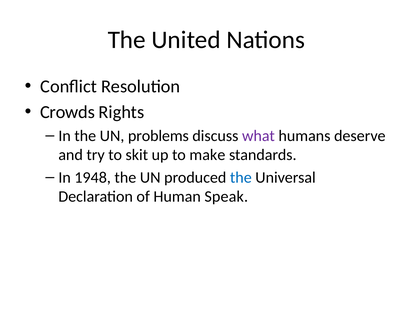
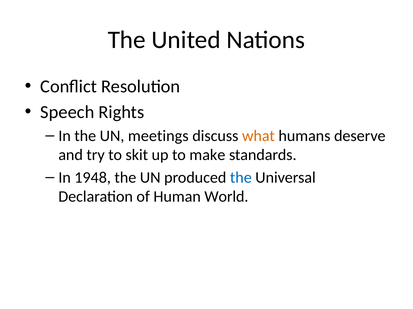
Crowds: Crowds -> Speech
problems: problems -> meetings
what colour: purple -> orange
Speak: Speak -> World
